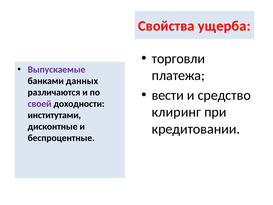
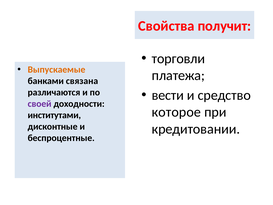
ущерба: ущерба -> получит
Выпускаемые colour: purple -> orange
данных: данных -> связана
клиринг: клиринг -> которое
